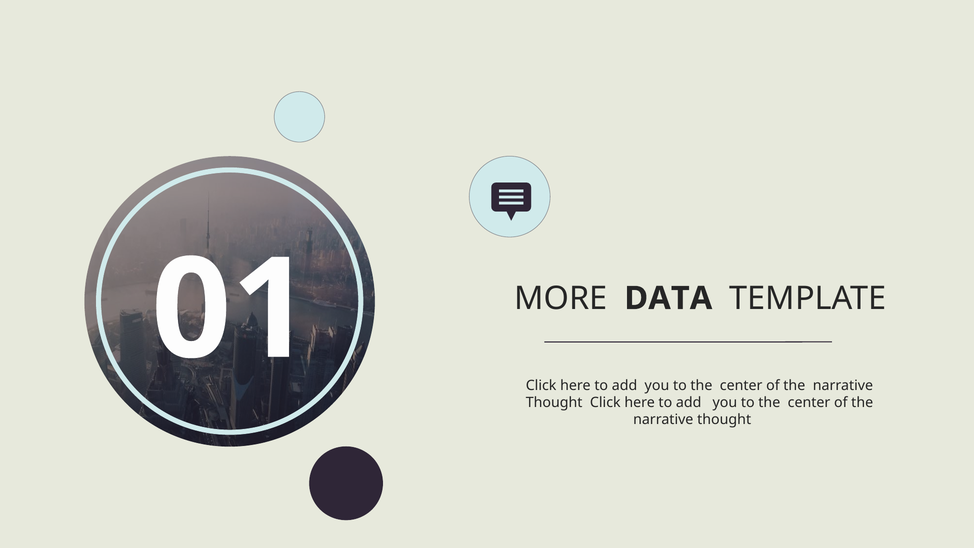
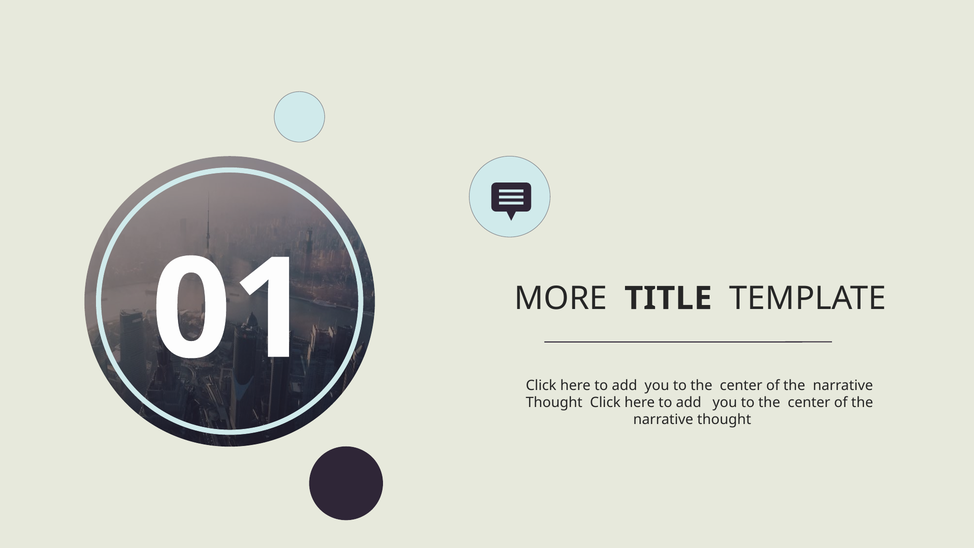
DATA: DATA -> TITLE
